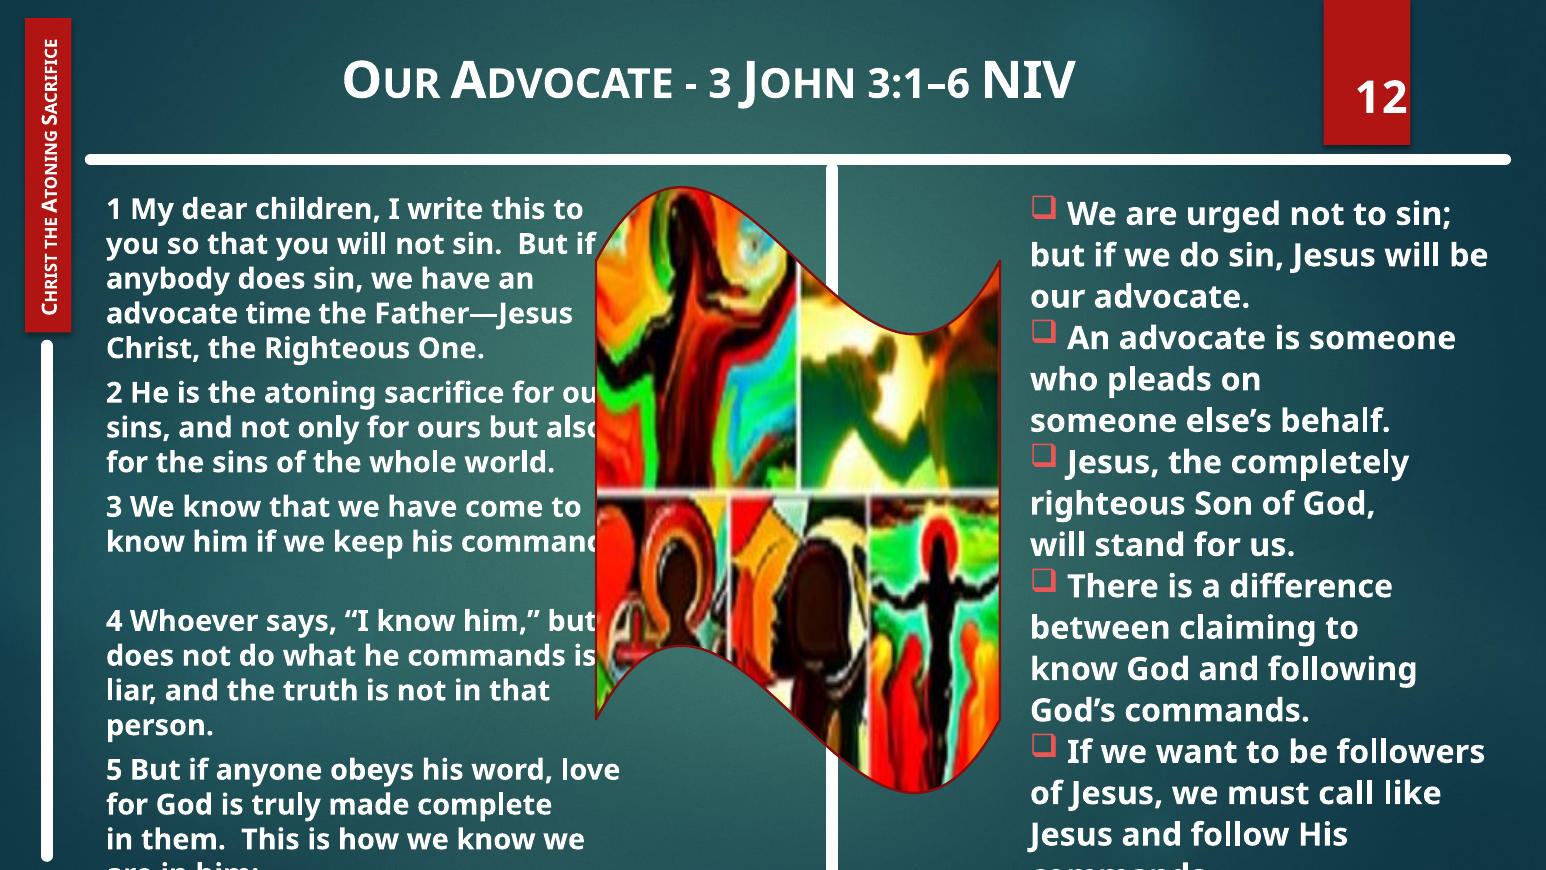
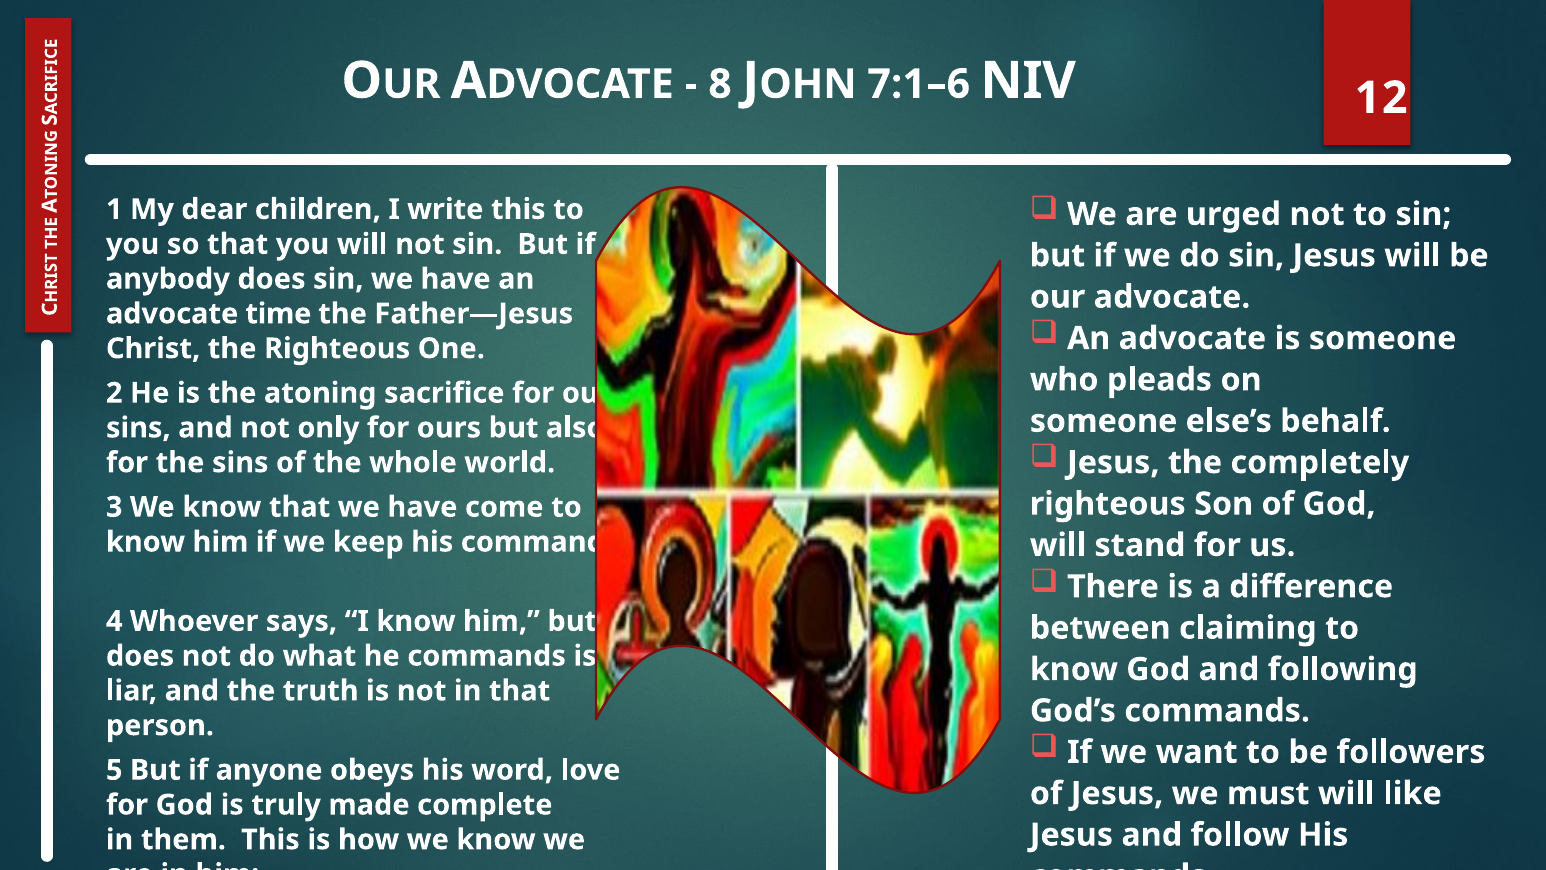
3 at (720, 84): 3 -> 8
3:1–6: 3:1–6 -> 7:1–6
must call: call -> will
